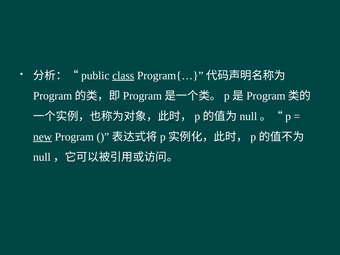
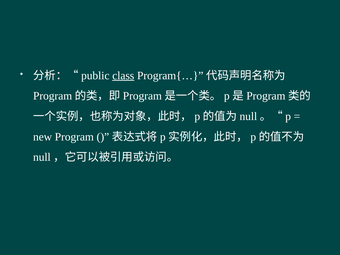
new underline: present -> none
